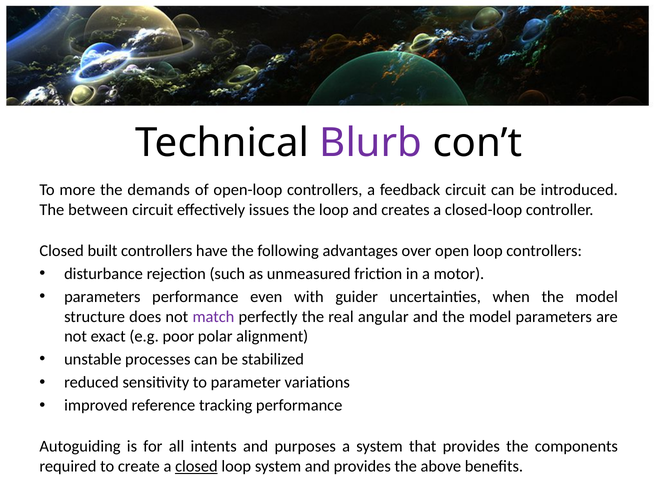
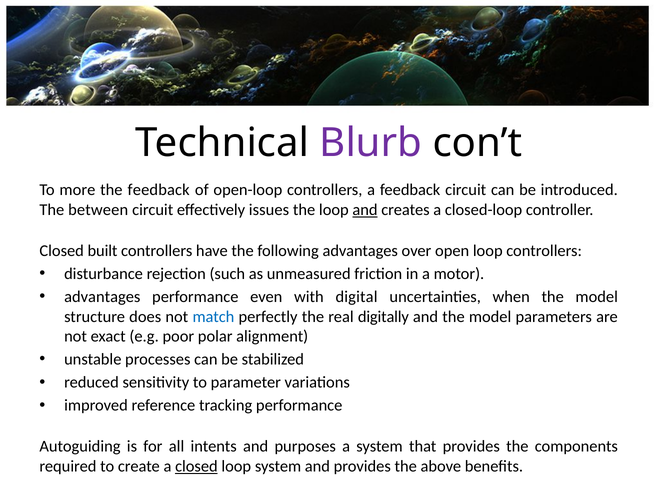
the demands: demands -> feedback
and at (365, 210) underline: none -> present
parameters at (102, 297): parameters -> advantages
guider: guider -> digital
match colour: purple -> blue
angular: angular -> digitally
